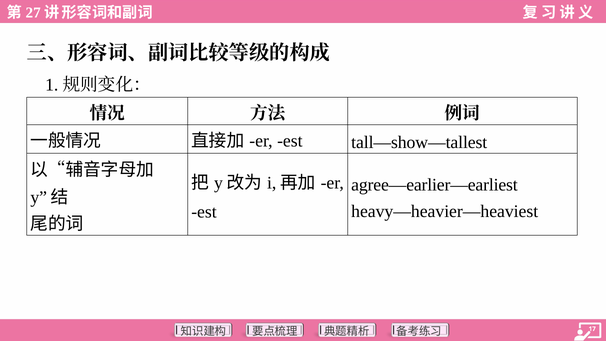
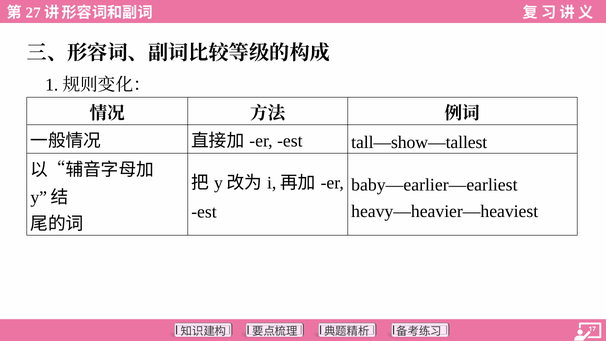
agree—earlier—earliest: agree—earlier—earliest -> baby—earlier—earliest
